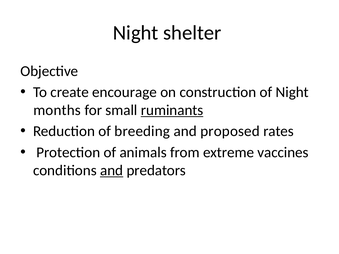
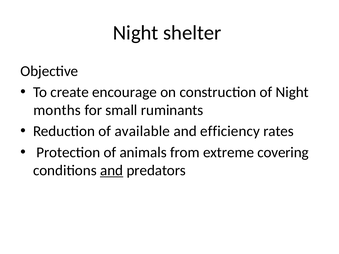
ruminants underline: present -> none
breeding: breeding -> available
proposed: proposed -> efficiency
vaccines: vaccines -> covering
